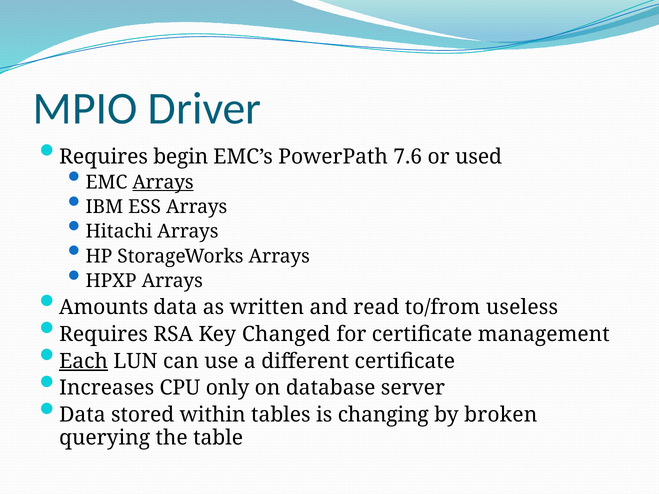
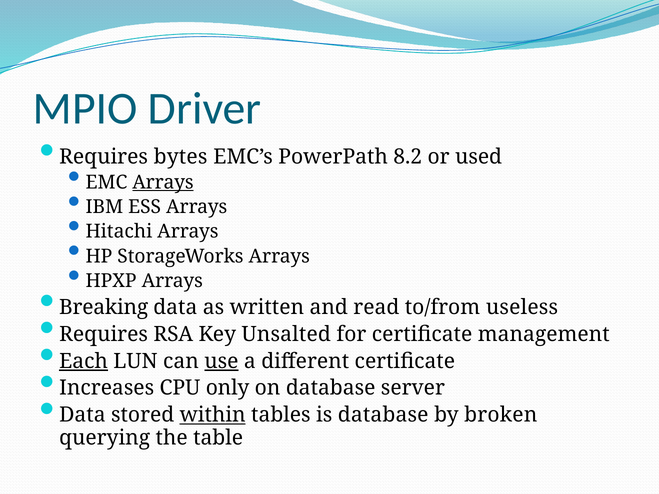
begin: begin -> bytes
7.6: 7.6 -> 8.2
Amounts: Amounts -> Breaking
Changed: Changed -> Unsalted
use underline: none -> present
within underline: none -> present
is changing: changing -> database
